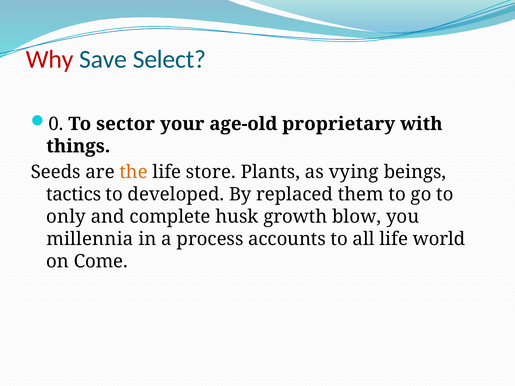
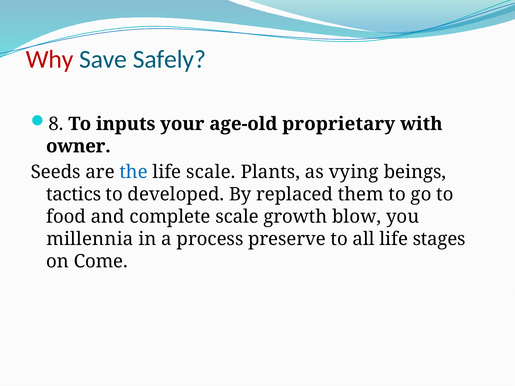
Select: Select -> Safely
0: 0 -> 8
sector: sector -> inputs
things: things -> owner
the colour: orange -> blue
life store: store -> scale
only: only -> food
complete husk: husk -> scale
accounts: accounts -> preserve
world: world -> stages
